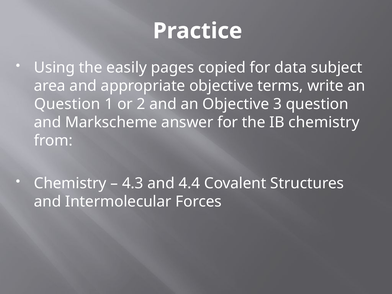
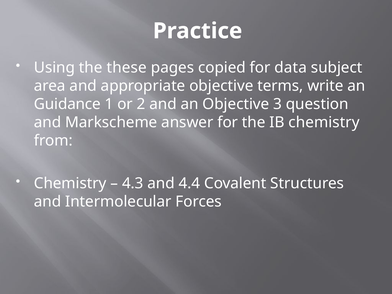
easily: easily -> these
Question at (67, 104): Question -> Guidance
